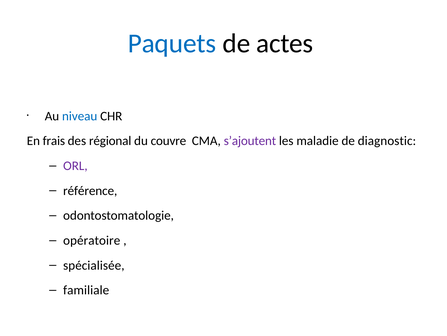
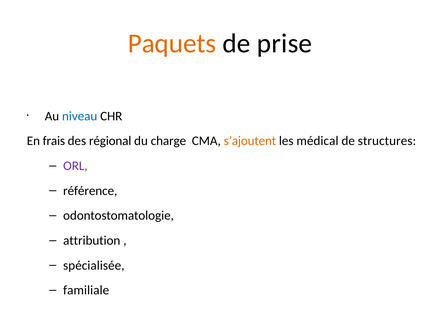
Paquets colour: blue -> orange
actes: actes -> prise
couvre: couvre -> charge
s’ajoutent colour: purple -> orange
maladie: maladie -> médical
diagnostic: diagnostic -> structures
opératoire: opératoire -> attribution
